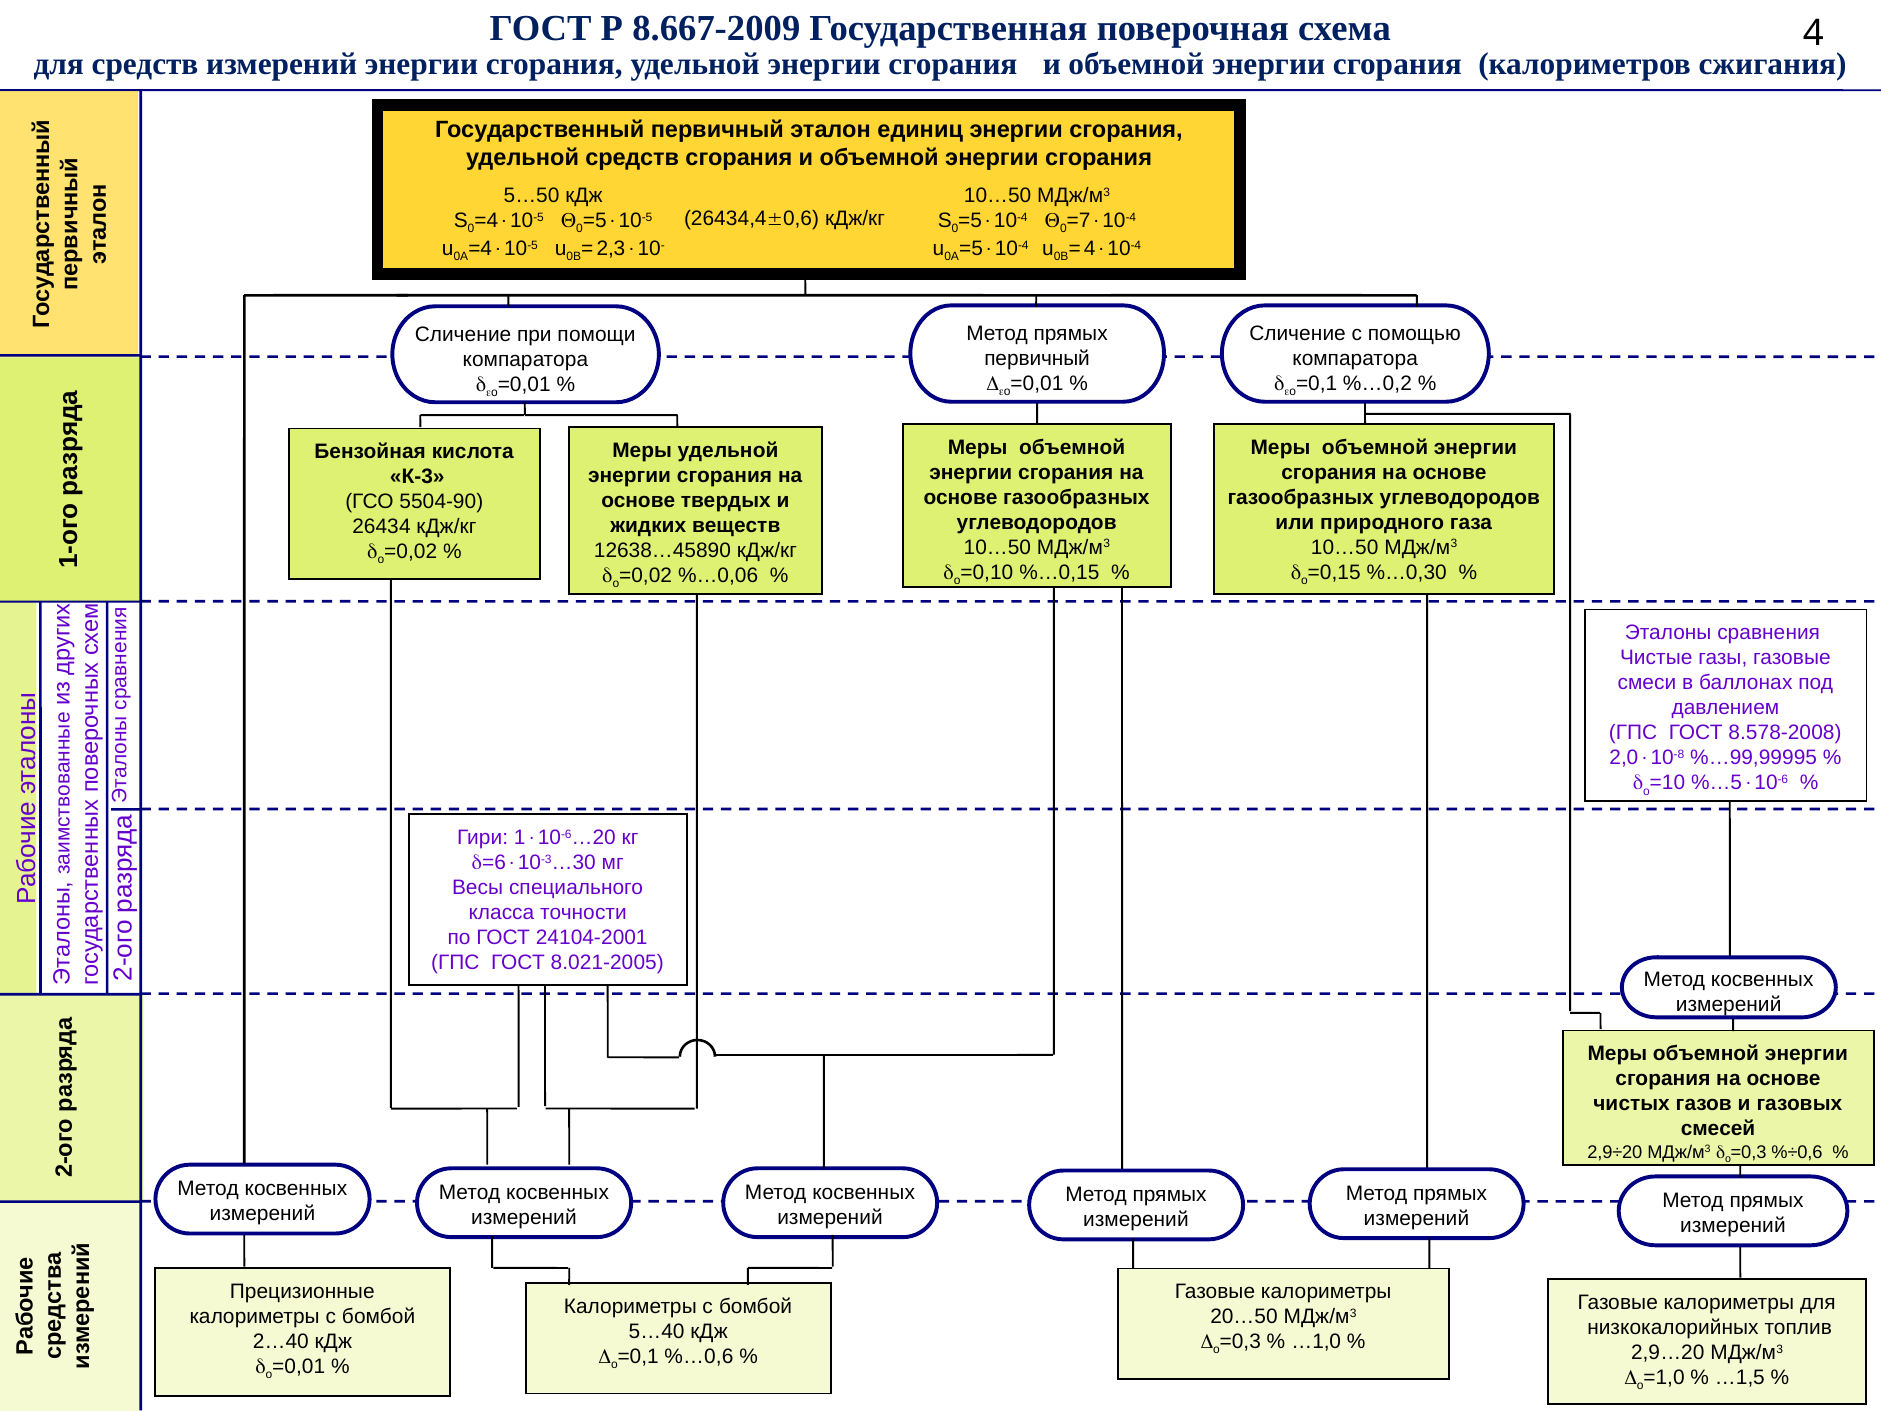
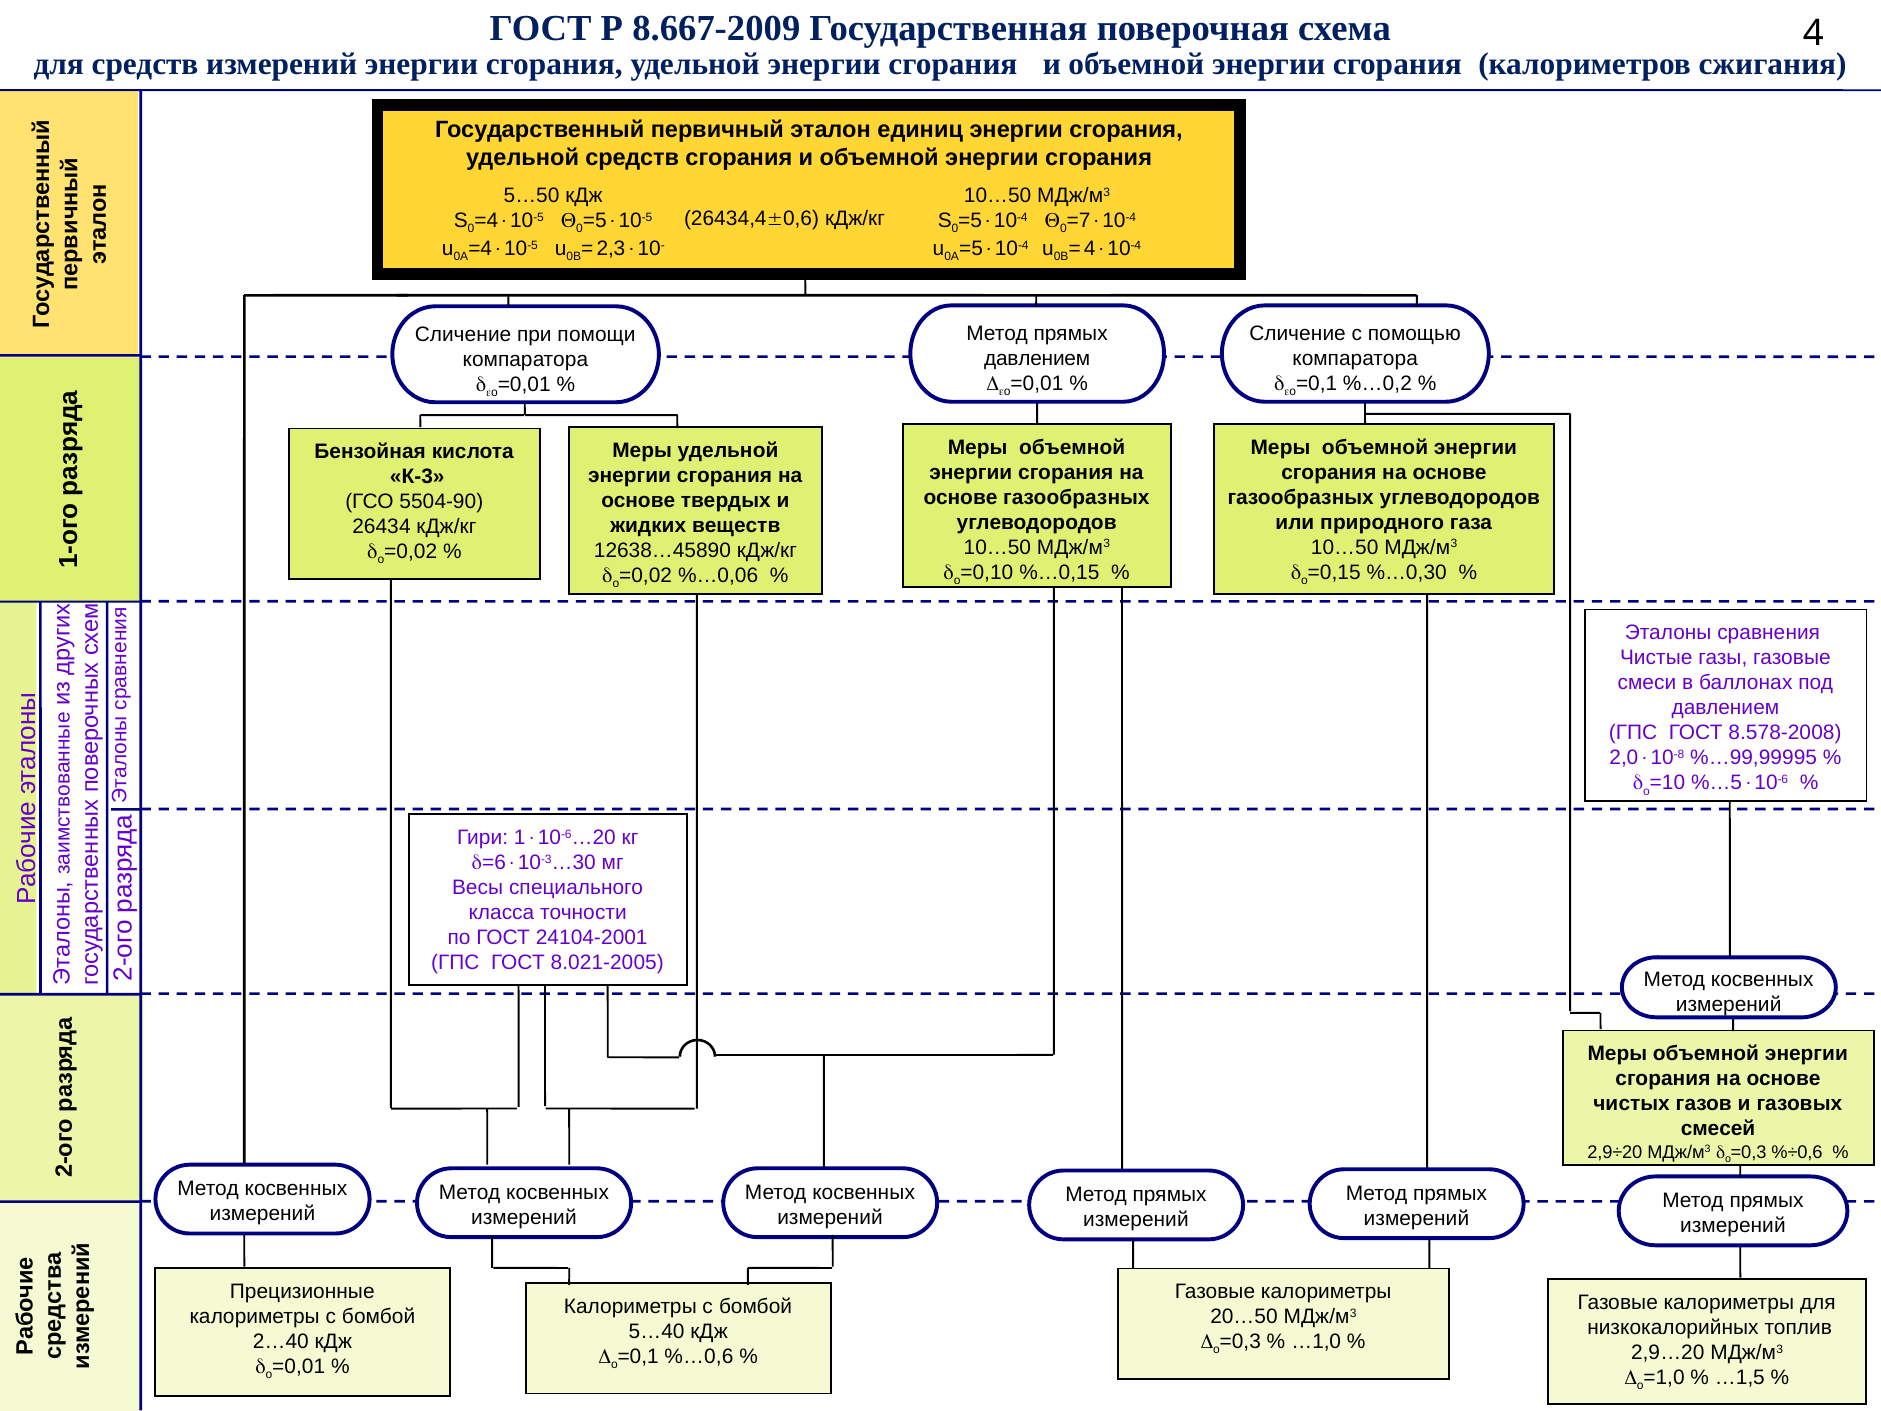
первичный at (1037, 358): первичный -> давлением
